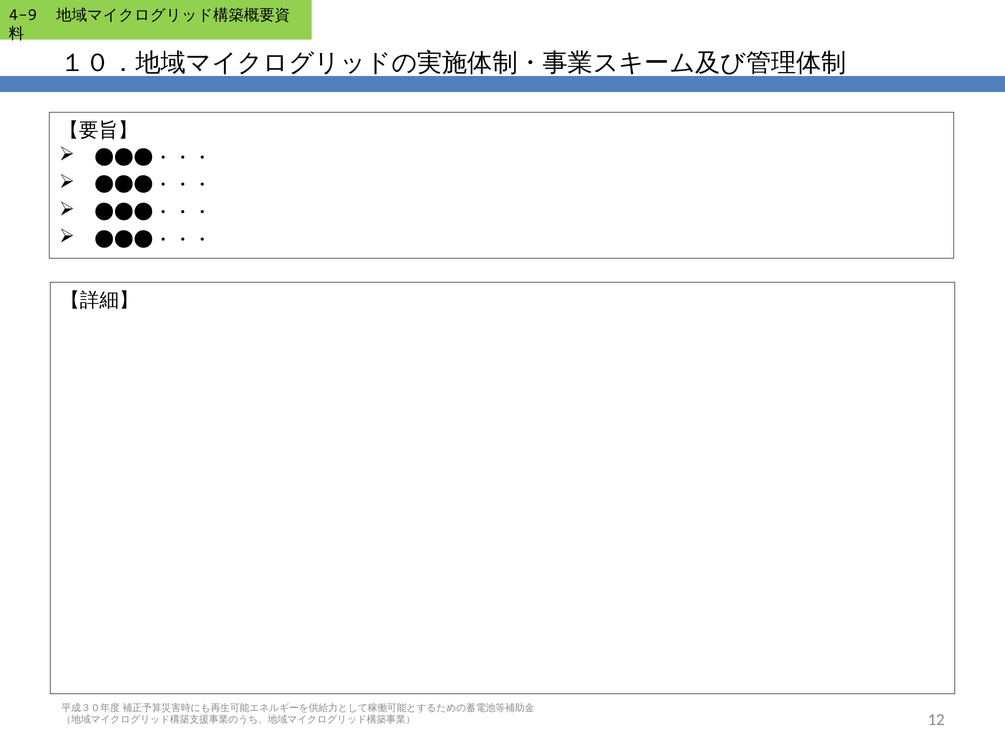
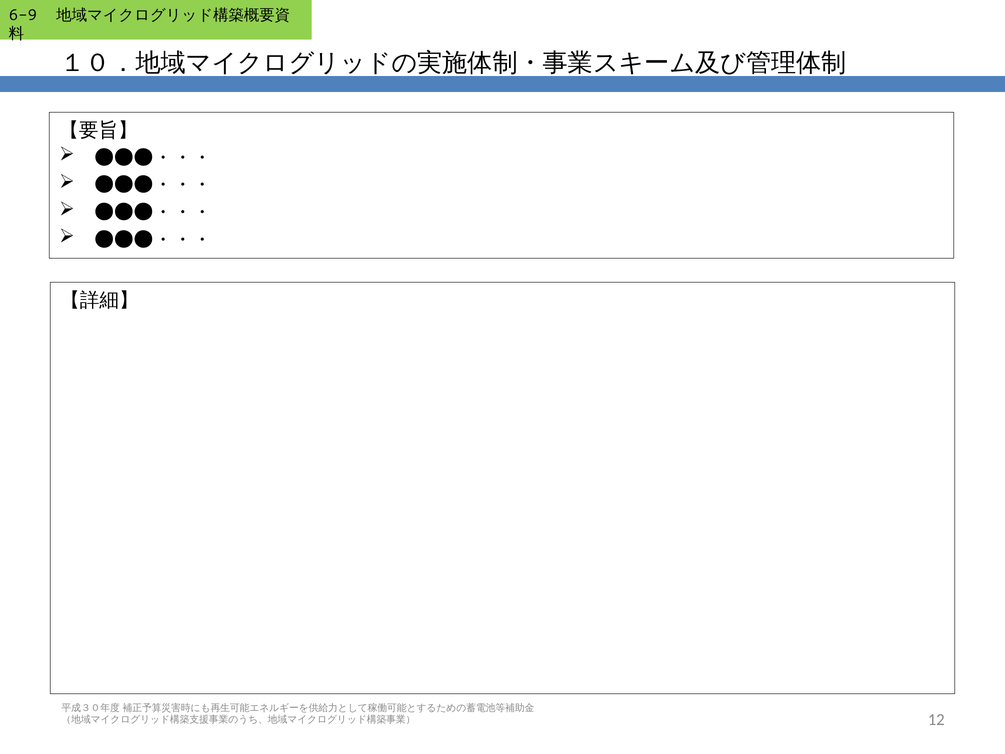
4-9: 4-9 -> 6-9
